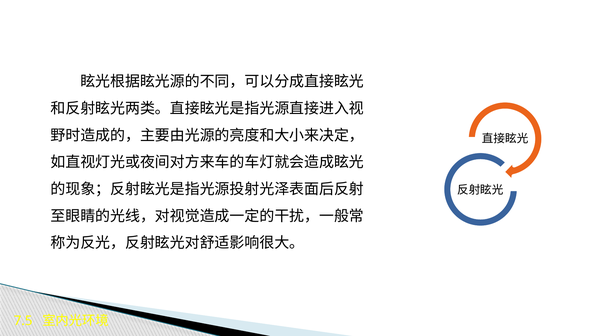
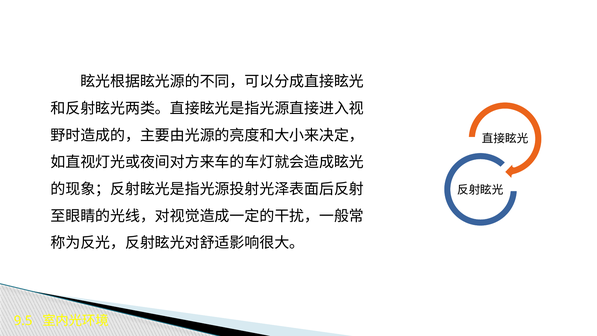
7.5: 7.5 -> 9.5
